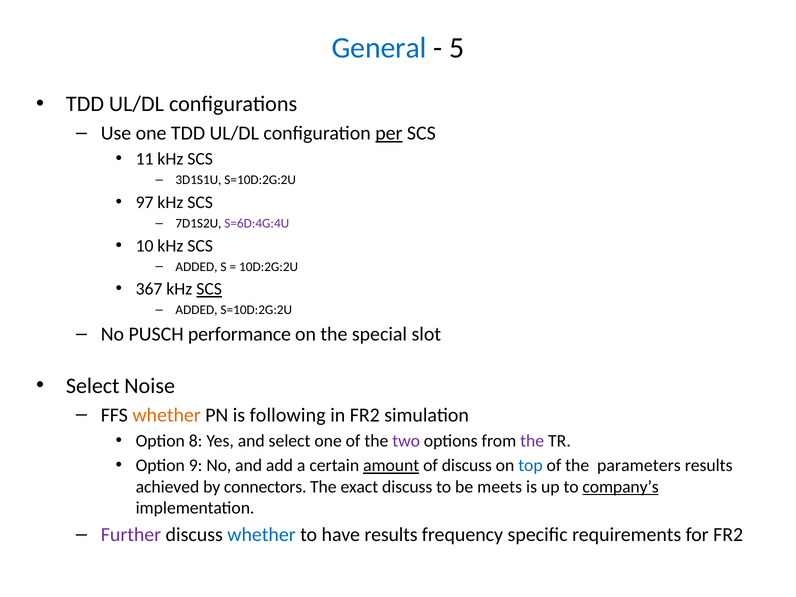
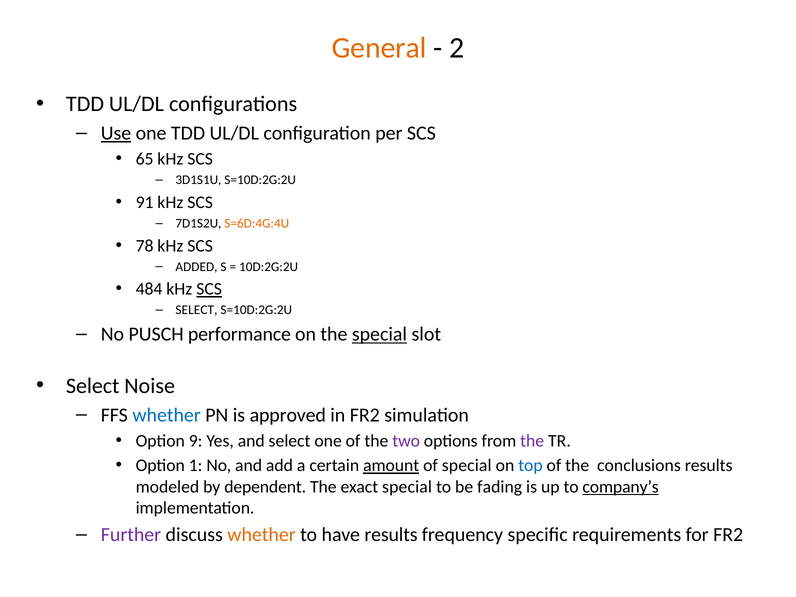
General colour: blue -> orange
5: 5 -> 2
Use underline: none -> present
per underline: present -> none
11: 11 -> 65
97: 97 -> 91
S=6D:4G:4U colour: purple -> orange
10: 10 -> 78
367: 367 -> 484
ADDED at (196, 310): ADDED -> SELECT
special at (379, 334) underline: none -> present
whether at (167, 415) colour: orange -> blue
following: following -> approved
8: 8 -> 9
9: 9 -> 1
of discuss: discuss -> special
parameters: parameters -> conclusions
achieved: achieved -> modeled
connectors: connectors -> dependent
exact discuss: discuss -> special
meets: meets -> fading
whether at (262, 535) colour: blue -> orange
